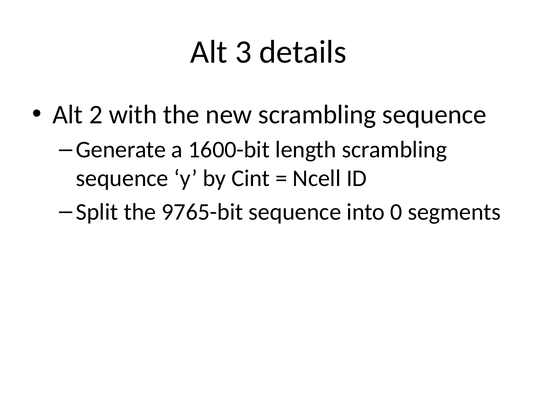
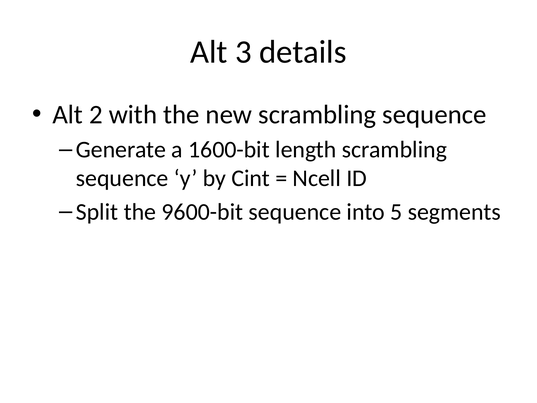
9765-bit: 9765-bit -> 9600-bit
0: 0 -> 5
